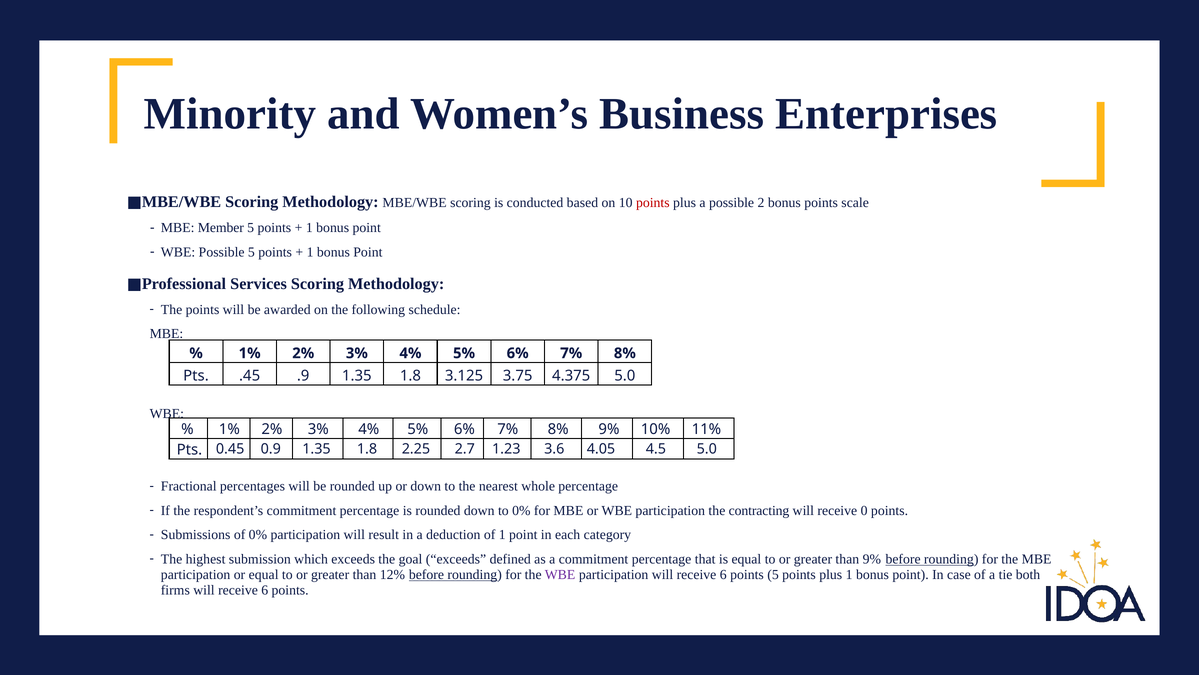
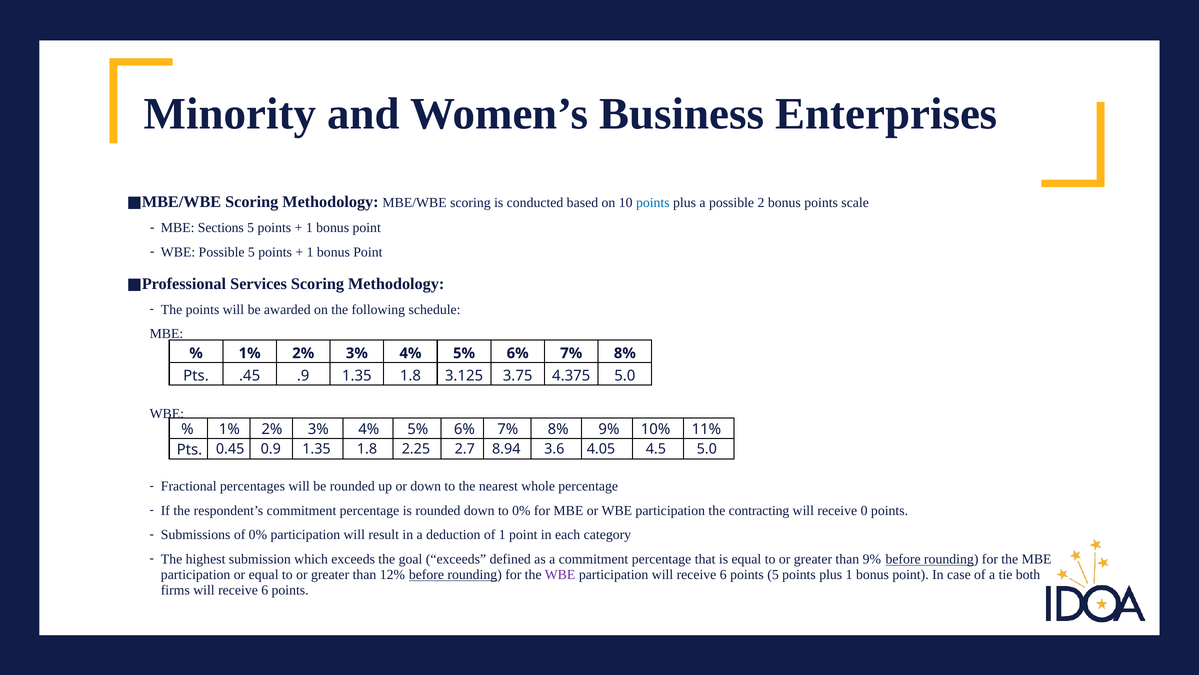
points at (653, 203) colour: red -> blue
Member: Member -> Sections
1.23: 1.23 -> 8.94
